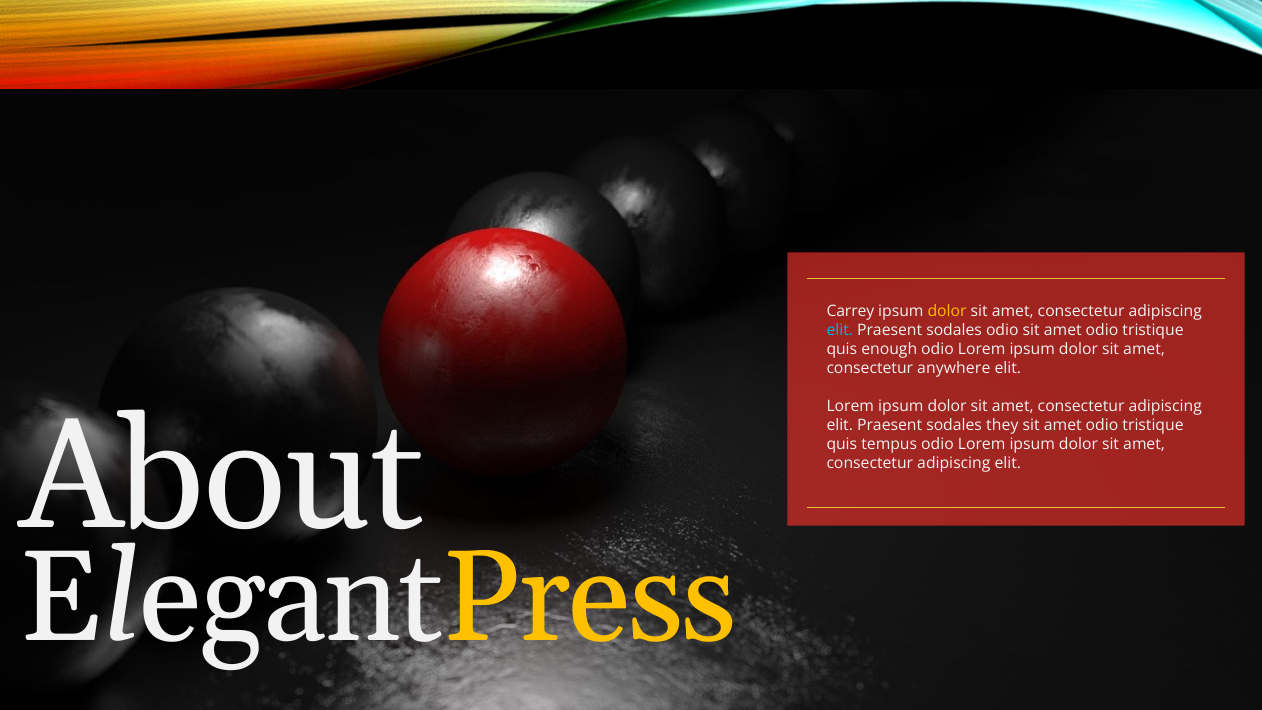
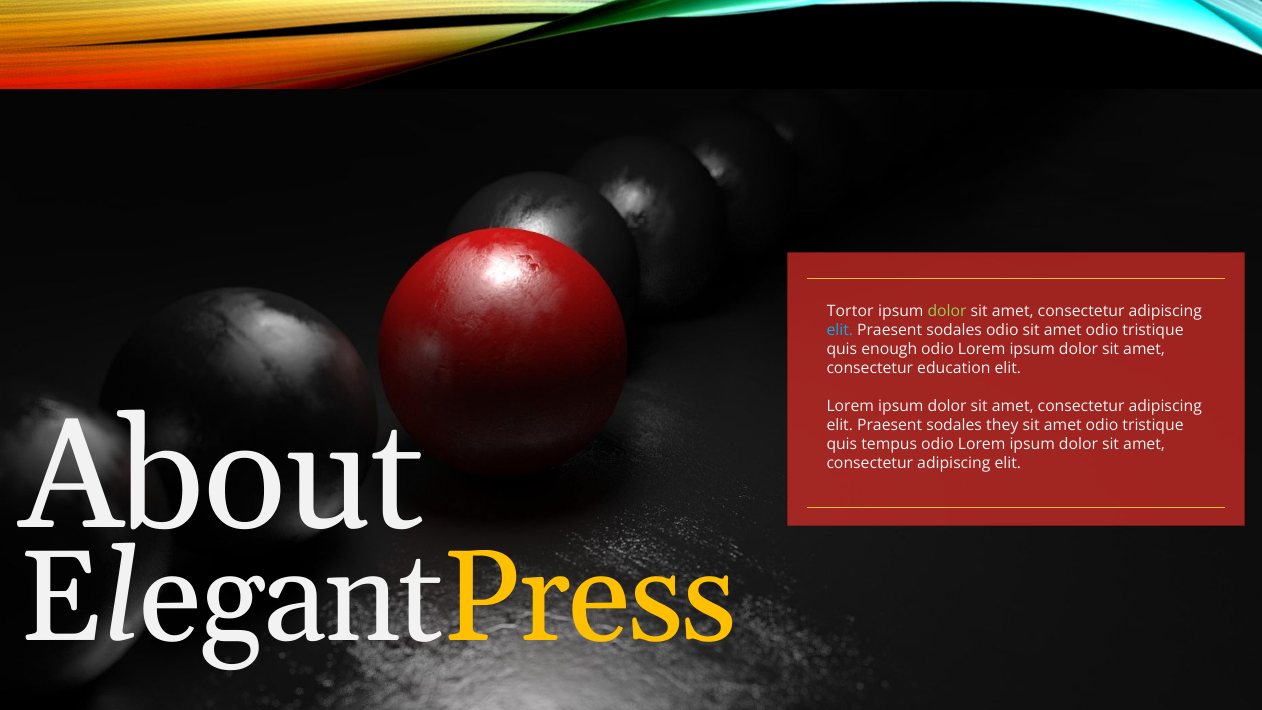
Carrey: Carrey -> Tortor
dolor at (947, 312) colour: yellow -> light green
anywhere: anywhere -> education
